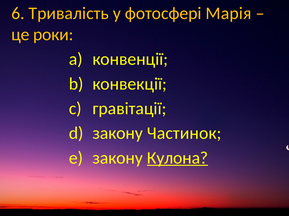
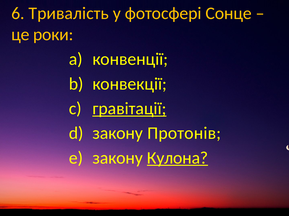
Марія: Марія -> Сонце
гравітації underline: none -> present
Частинок: Частинок -> Протонів
